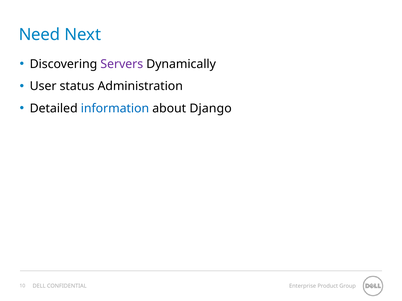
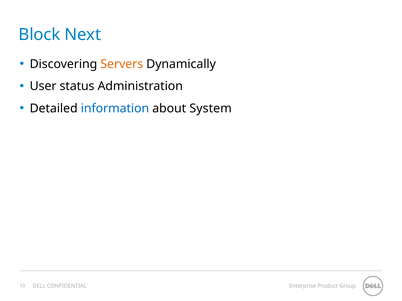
Need: Need -> Block
Servers colour: purple -> orange
Django: Django -> System
